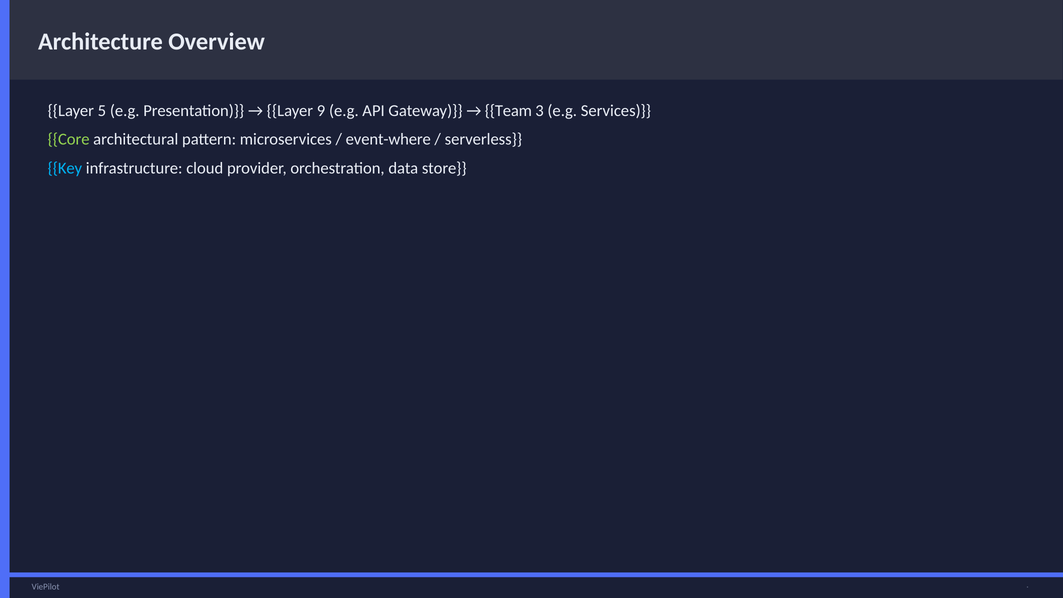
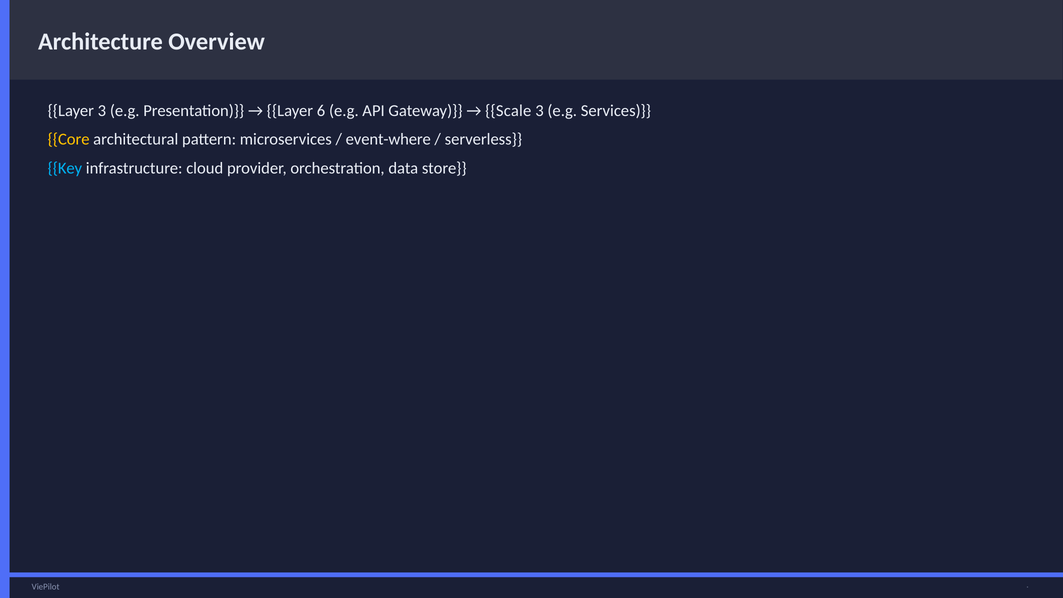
Layer 5: 5 -> 3
9: 9 -> 6
Team: Team -> Scale
Core colour: light green -> yellow
